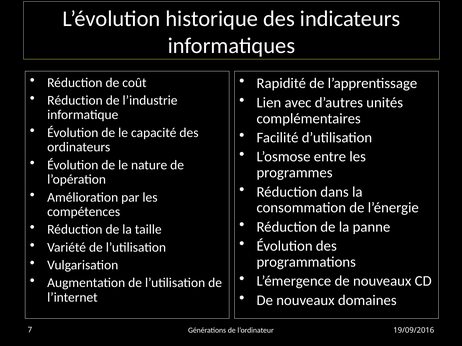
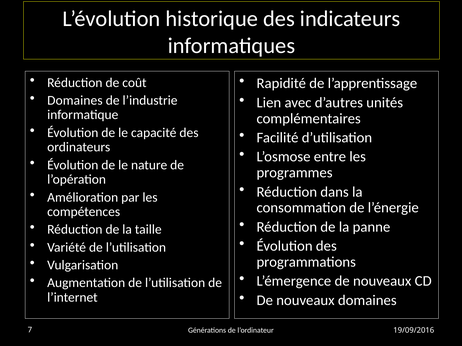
Réduction at (75, 101): Réduction -> Domaines
